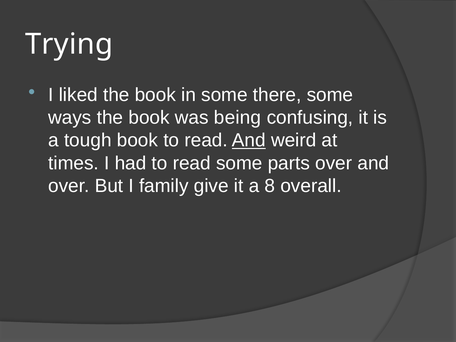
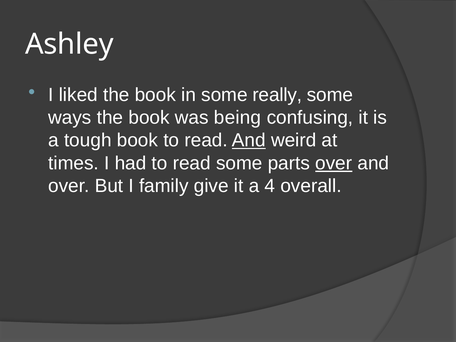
Trying: Trying -> Ashley
there: there -> really
over at (334, 163) underline: none -> present
8: 8 -> 4
